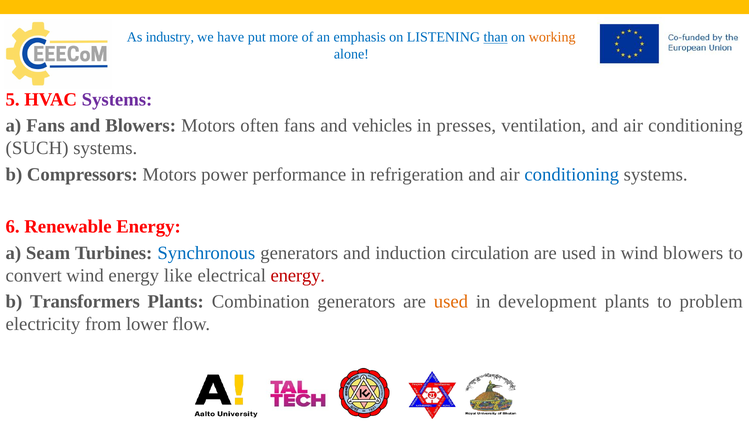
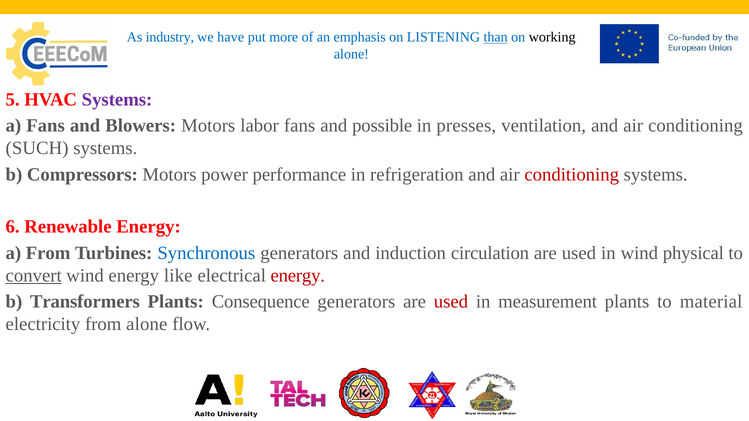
working colour: orange -> black
often: often -> labor
vehicles: vehicles -> possible
conditioning at (572, 175) colour: blue -> red
a Seam: Seam -> From
wind blowers: blowers -> physical
convert underline: none -> present
Combination: Combination -> Consequence
used at (451, 302) colour: orange -> red
development: development -> measurement
problem: problem -> material
from lower: lower -> alone
